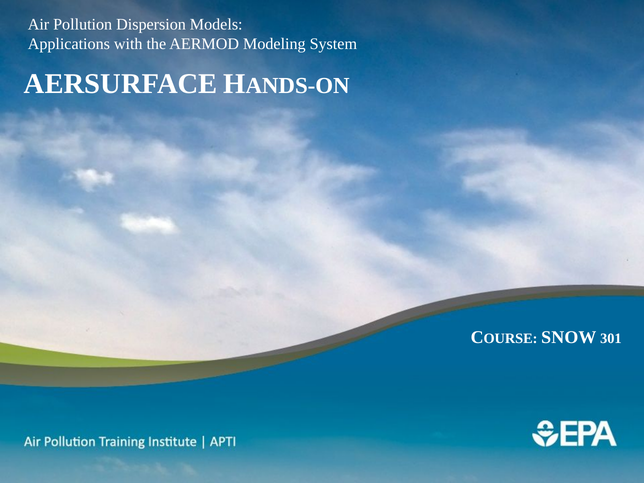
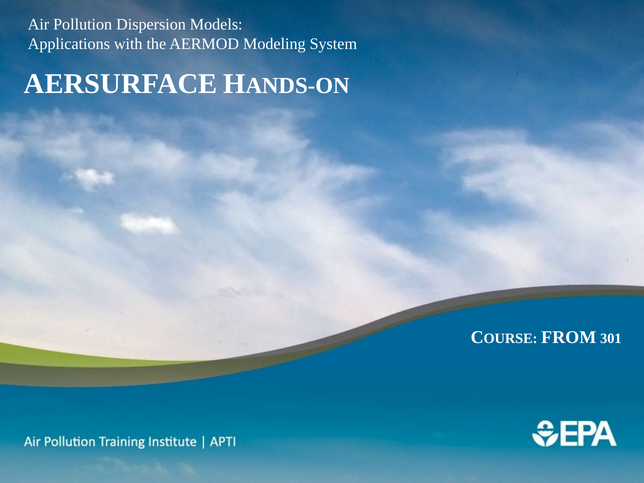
SNOW: SNOW -> FROM
